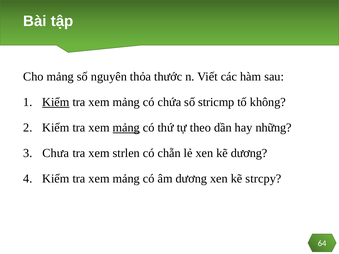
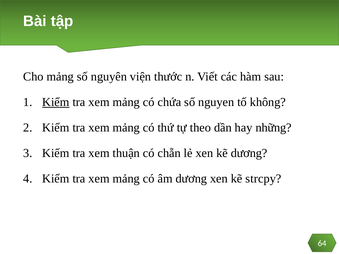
thỏa: thỏa -> viện
stricmp: stricmp -> nguyen
mảng at (126, 128) underline: present -> none
Chưa: Chưa -> Kiếm
strlen: strlen -> thuận
